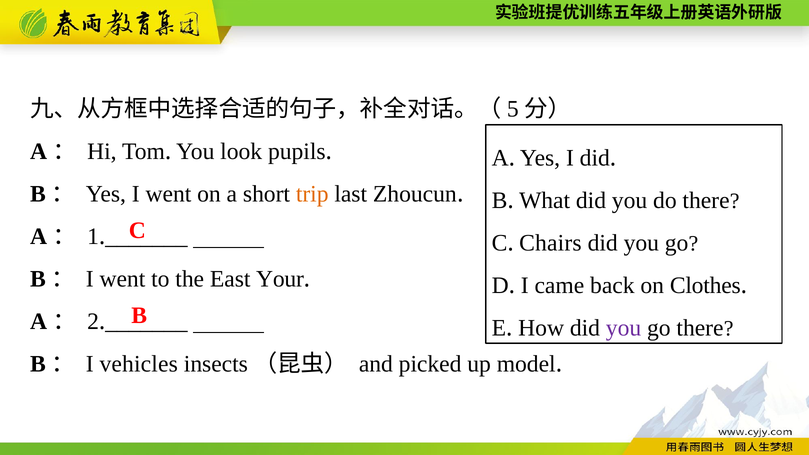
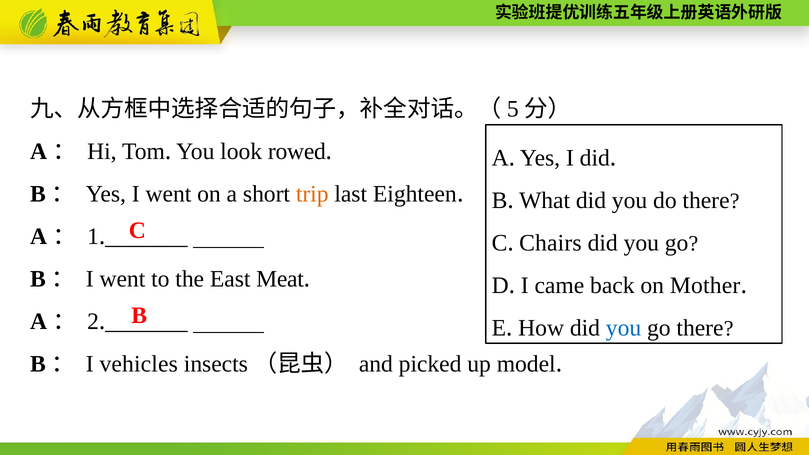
pupils: pupils -> rowed
Zhoucun: Zhoucun -> Eighteen
Your: Your -> Meat
Clothes: Clothes -> Mother
you at (624, 328) colour: purple -> blue
